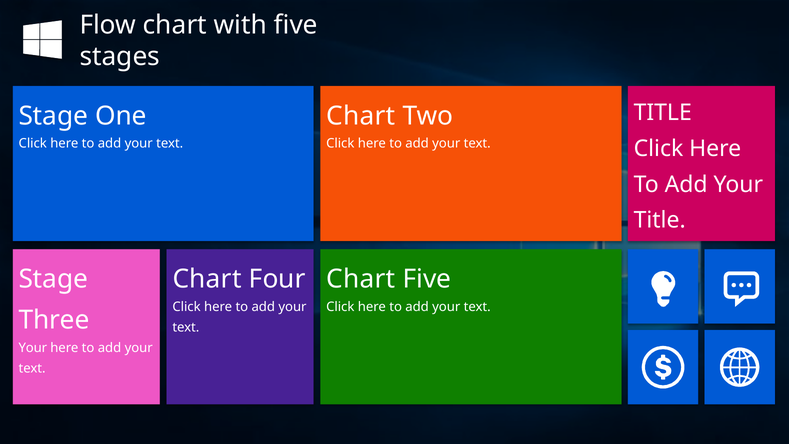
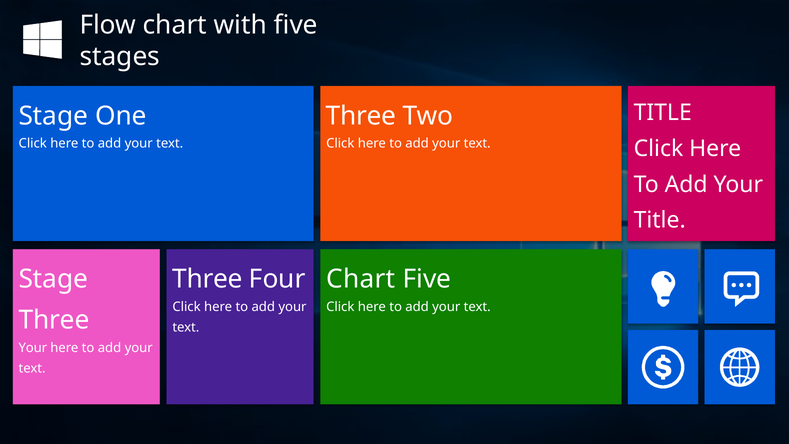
Chart at (361, 116): Chart -> Three
Chart at (207, 279): Chart -> Three
